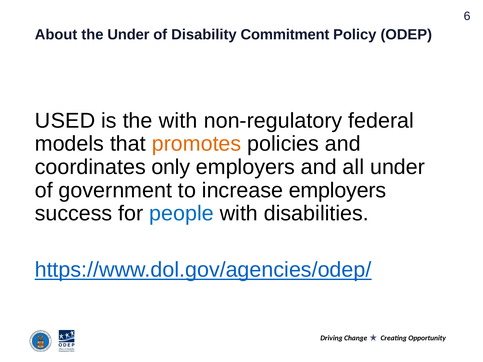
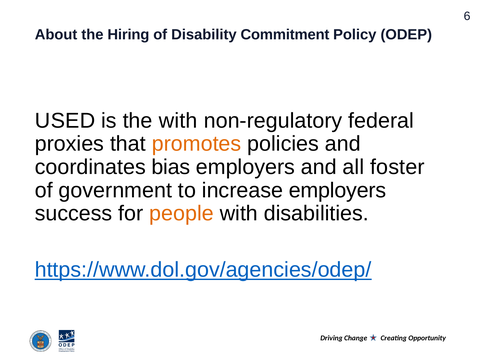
the Under: Under -> Hiring
models: models -> proxies
only: only -> bias
all under: under -> foster
people colour: blue -> orange
